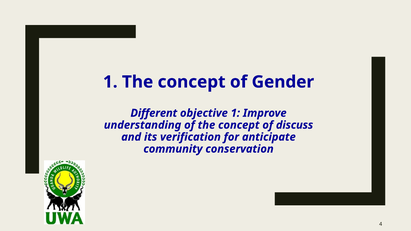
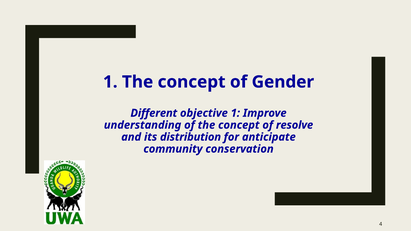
discuss: discuss -> resolve
verification: verification -> distribution
